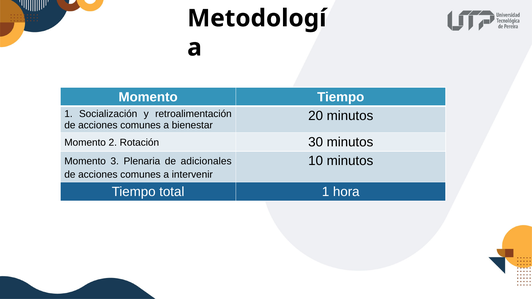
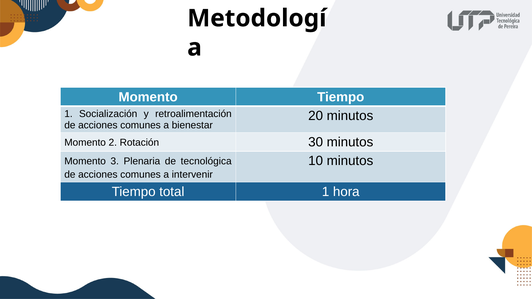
adicionales: adicionales -> tecnológica
